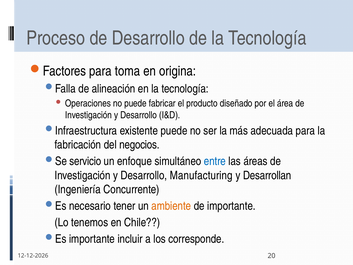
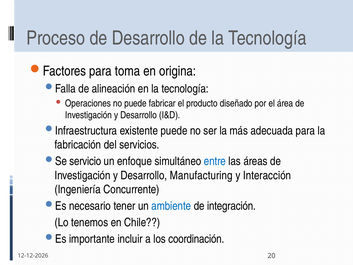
negocios: negocios -> servicios
Desarrollan: Desarrollan -> Interacción
ambiente colour: orange -> blue
de importante: importante -> integración
corresponde: corresponde -> coordinación
